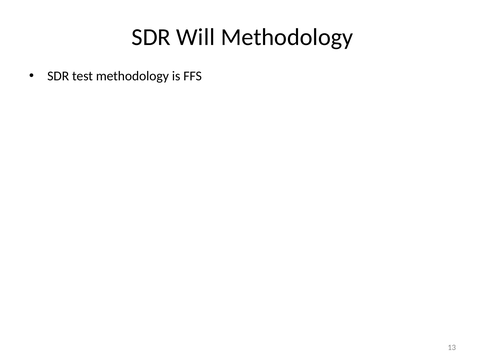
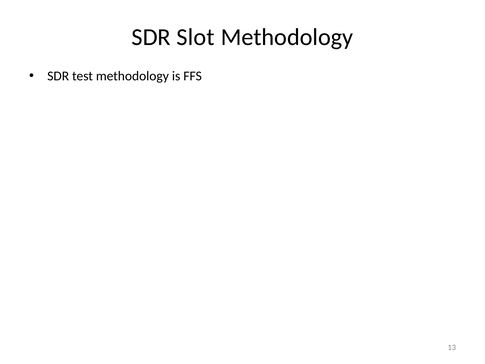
Will: Will -> Slot
